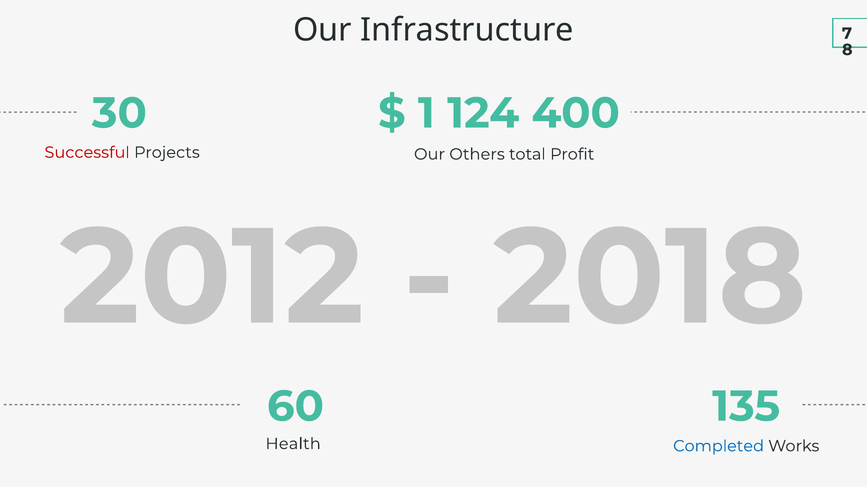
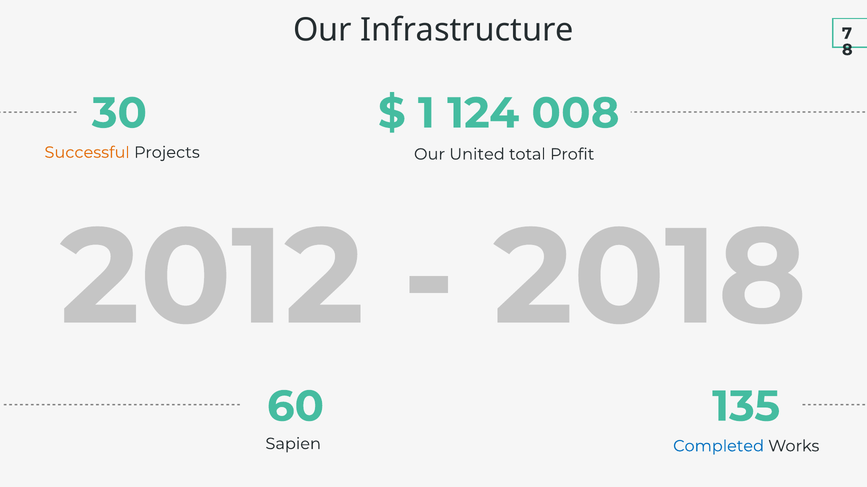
400: 400 -> 008
Successful colour: red -> orange
Others: Others -> United
Health: Health -> Sapien
